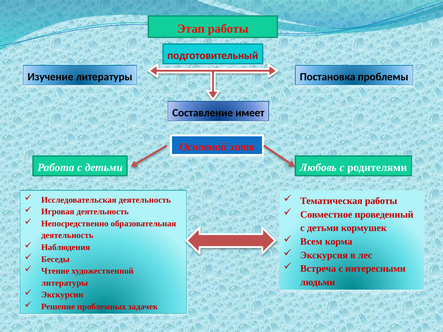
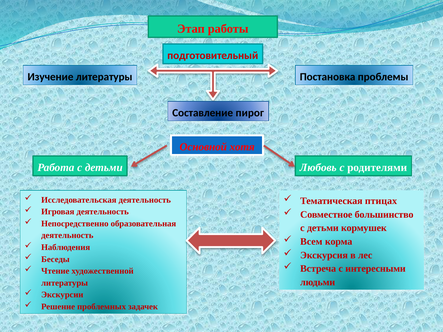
имеет: имеет -> пирог
Тематическая работы: работы -> птицах
проведенный: проведенный -> большинство
